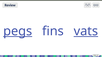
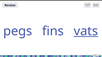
pegs underline: present -> none
